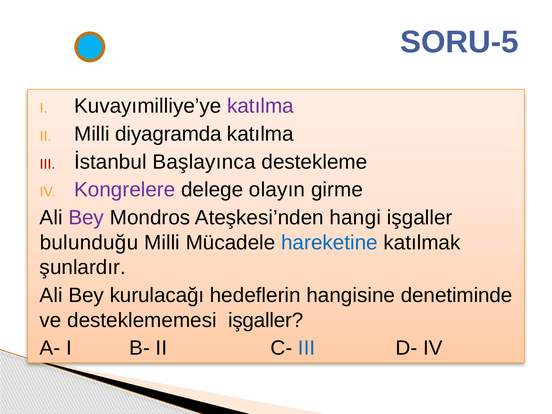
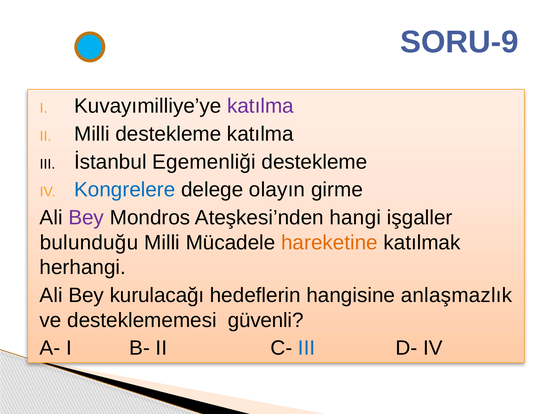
SORU-5: SORU-5 -> SORU-9
Milli diyagramda: diyagramda -> destekleme
III at (47, 164) colour: red -> black
Başlayınca: Başlayınca -> Egemenliği
Kongrelere colour: purple -> blue
hareketine colour: blue -> orange
şunlardır: şunlardır -> herhangi
denetiminde: denetiminde -> anlaşmazlık
desteklememesi işgaller: işgaller -> güvenli
